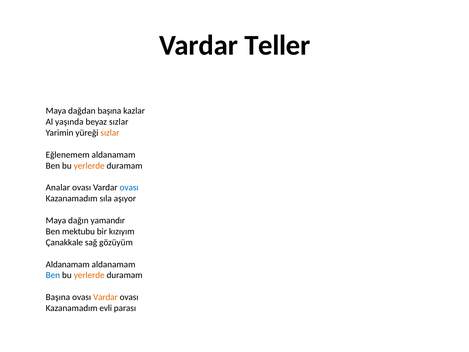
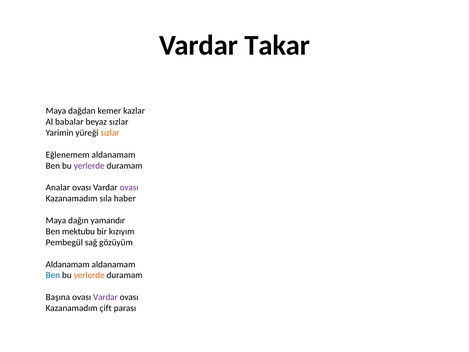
Teller: Teller -> Takar
dağdan başına: başına -> kemer
yaşında: yaşında -> babalar
yerlerde at (89, 166) colour: orange -> purple
ovası at (129, 188) colour: blue -> purple
aşıyor: aşıyor -> haber
Çanakkale: Çanakkale -> Pembegül
Vardar at (105, 297) colour: orange -> purple
evli: evli -> çift
